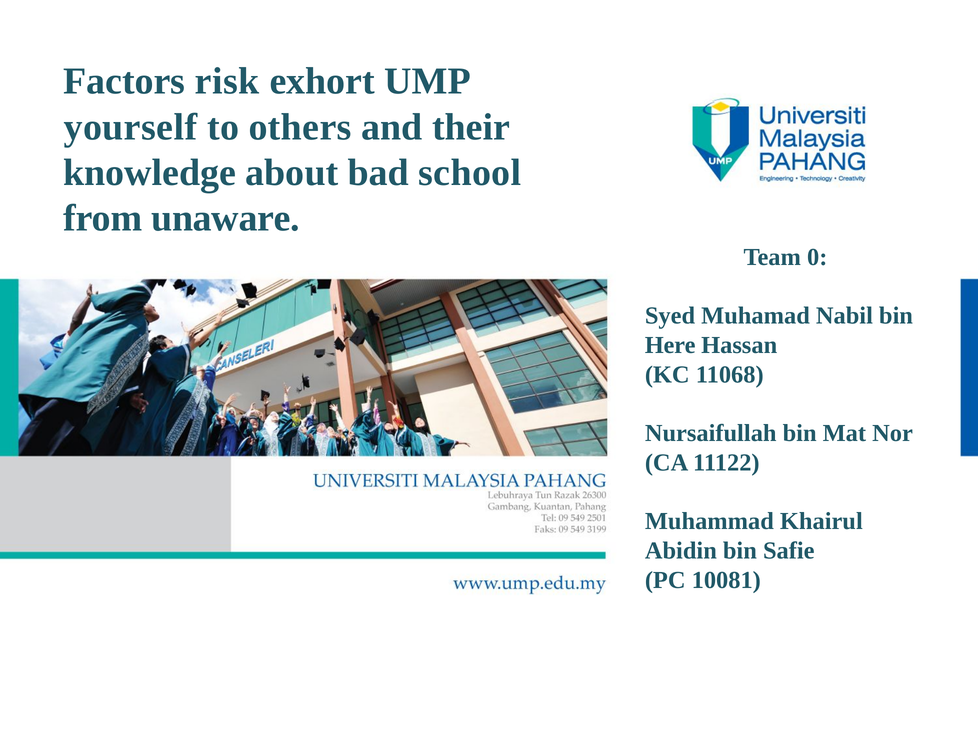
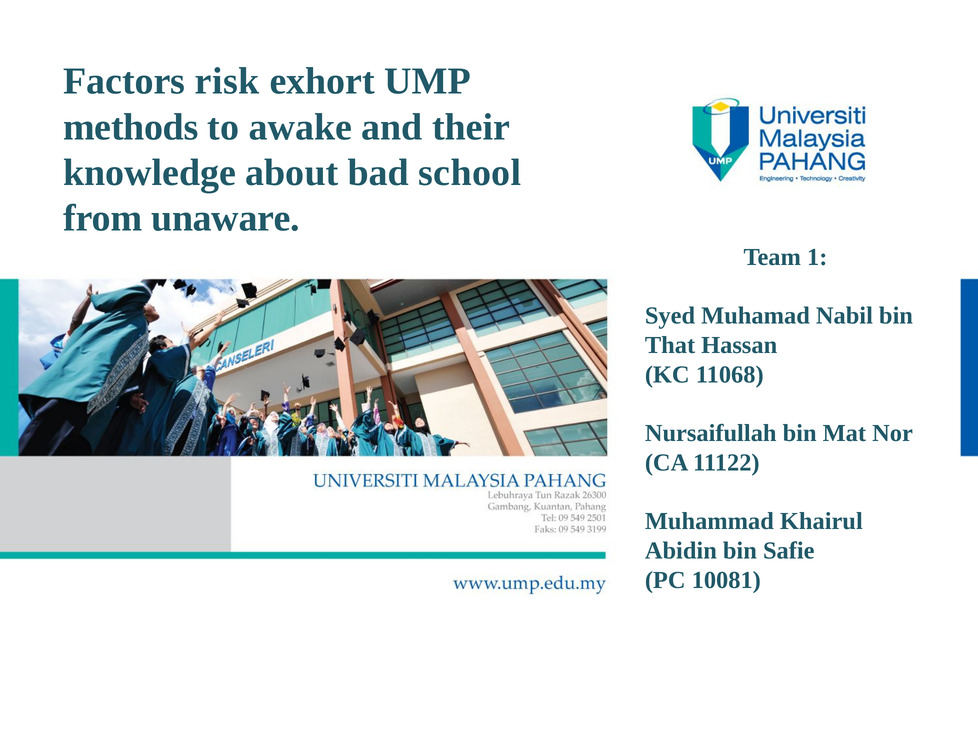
yourself: yourself -> methods
others: others -> awake
0: 0 -> 1
Here: Here -> That
